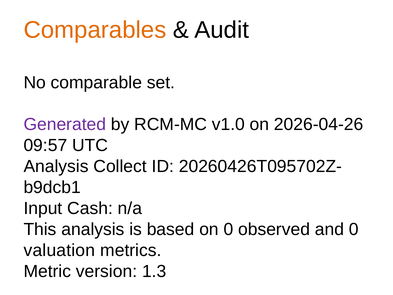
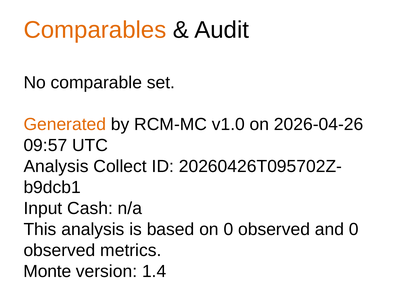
Generated colour: purple -> orange
valuation at (59, 250): valuation -> observed
Metric: Metric -> Monte
1.3: 1.3 -> 1.4
